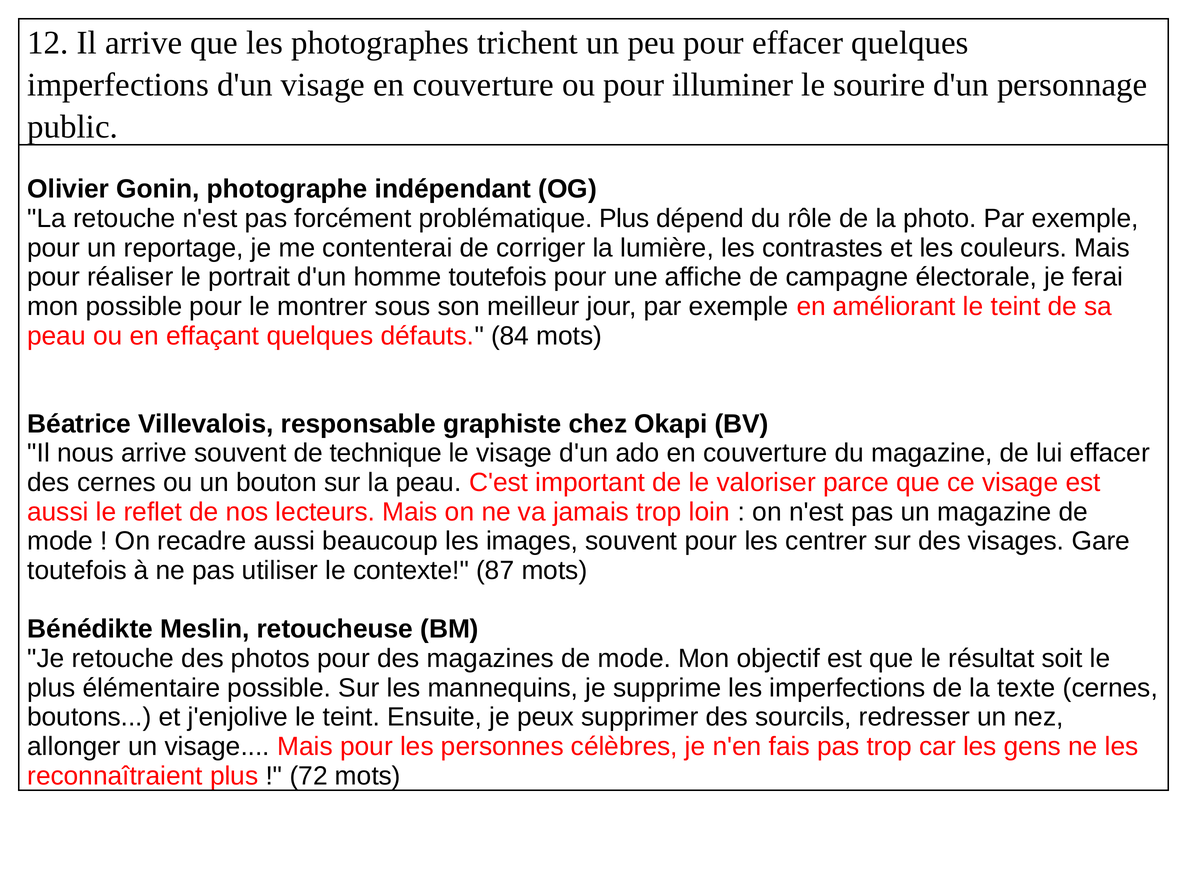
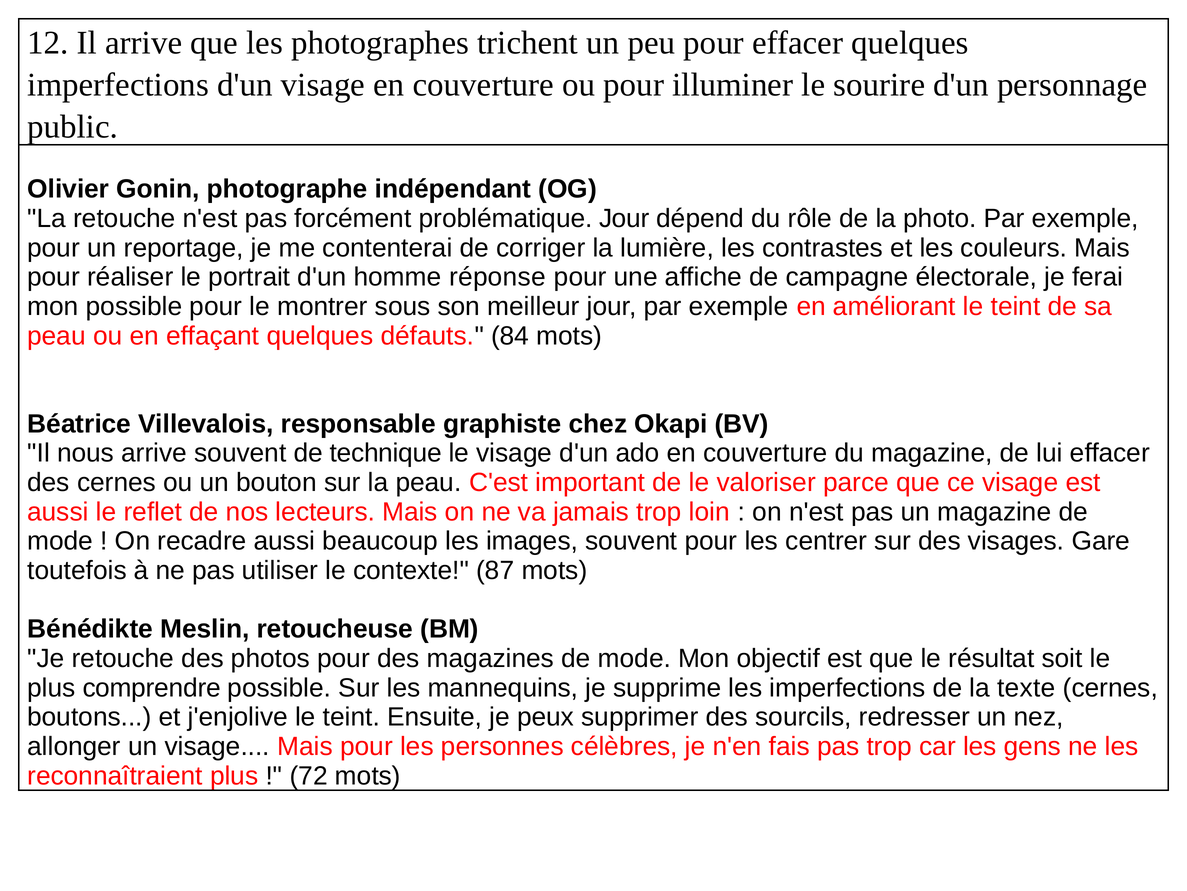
problématique Plus: Plus -> Jour
homme toutefois: toutefois -> réponse
élémentaire: élémentaire -> comprendre
